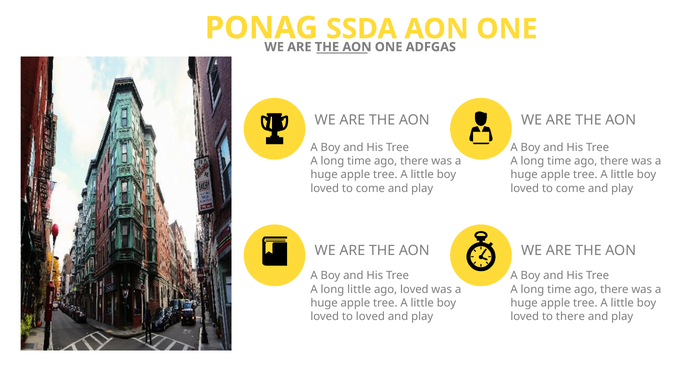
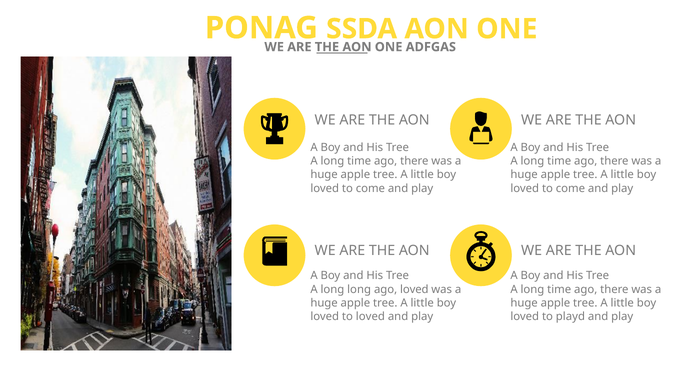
long little: little -> long
to there: there -> playd
